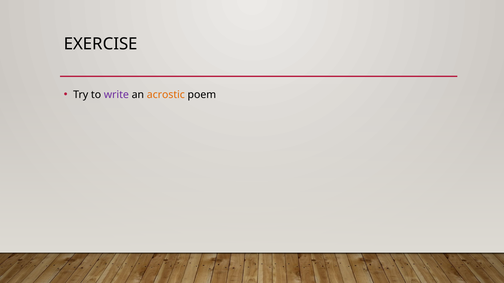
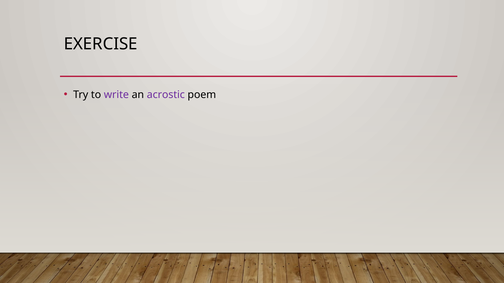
acrostic colour: orange -> purple
